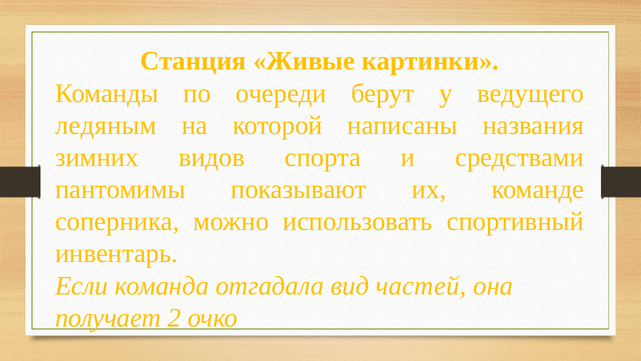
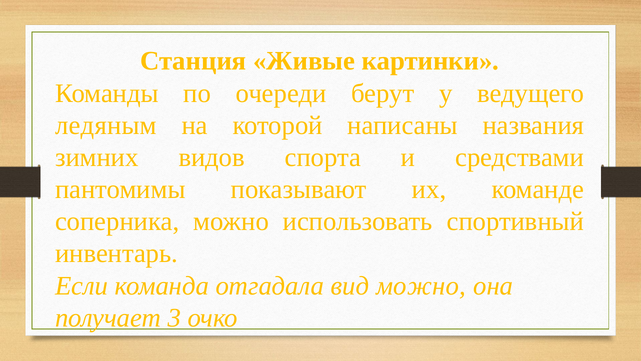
вид частей: частей -> можно
2: 2 -> 3
